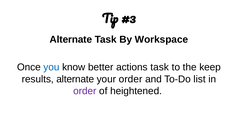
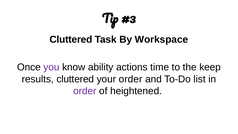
Alternate at (71, 39): Alternate -> Cluttered
you colour: blue -> purple
better: better -> ability
actions task: task -> time
results alternate: alternate -> cluttered
